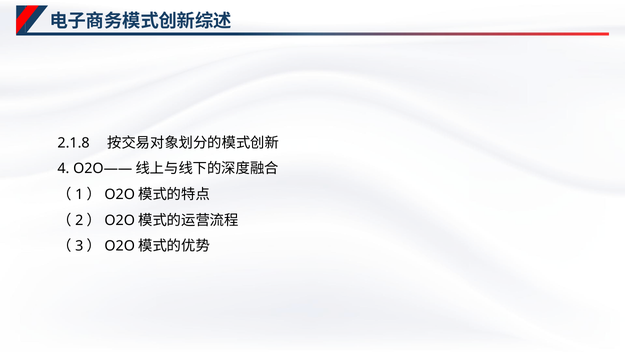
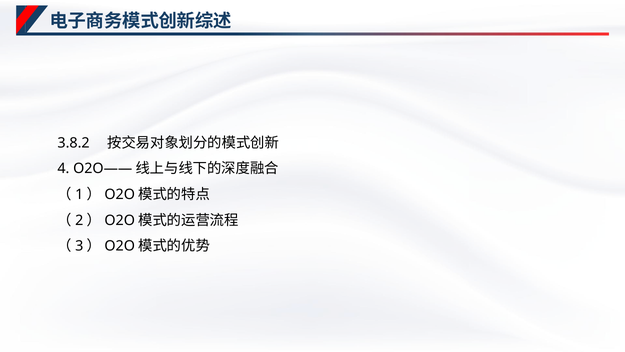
2.1.8: 2.1.8 -> 3.8.2
